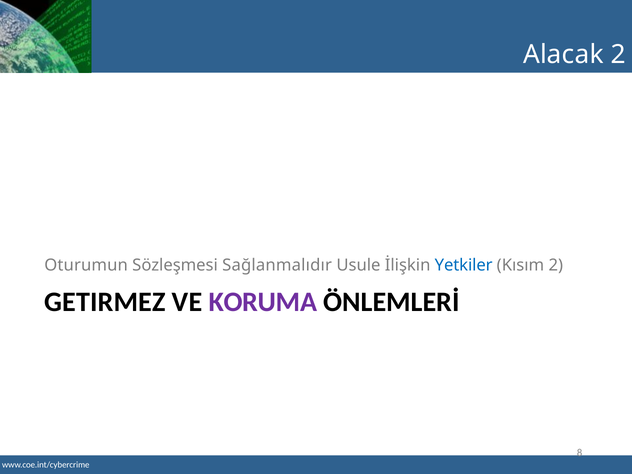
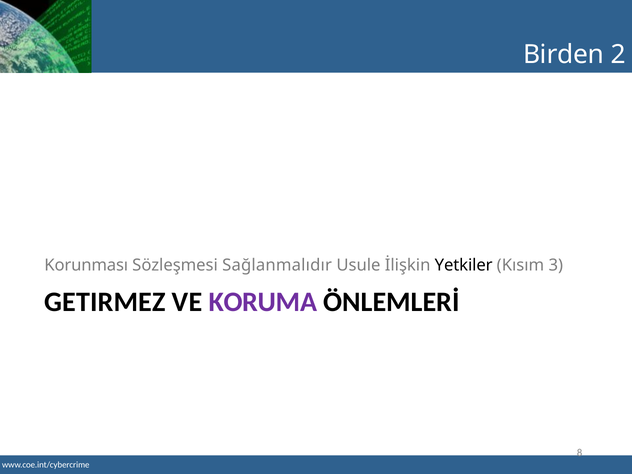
Alacak: Alacak -> Birden
Oturumun: Oturumun -> Korunması
Yetkiler colour: blue -> black
Kısım 2: 2 -> 3
